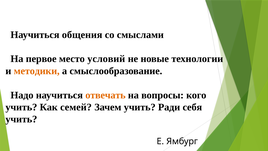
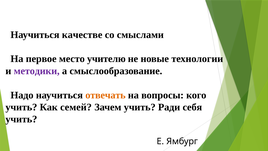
общения: общения -> качестве
условий: условий -> учителю
методики colour: orange -> purple
